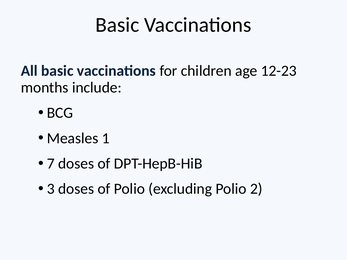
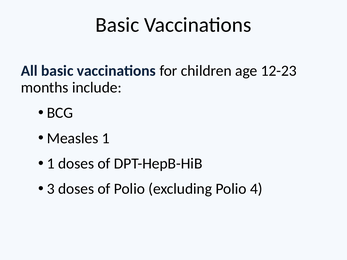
7 at (51, 164): 7 -> 1
2: 2 -> 4
